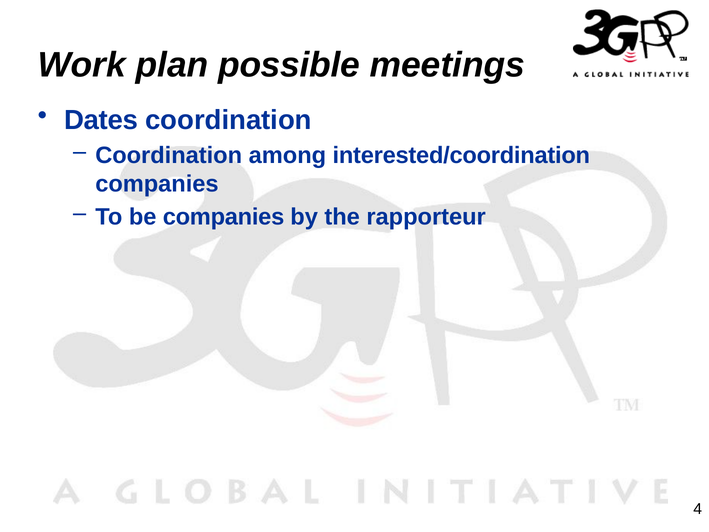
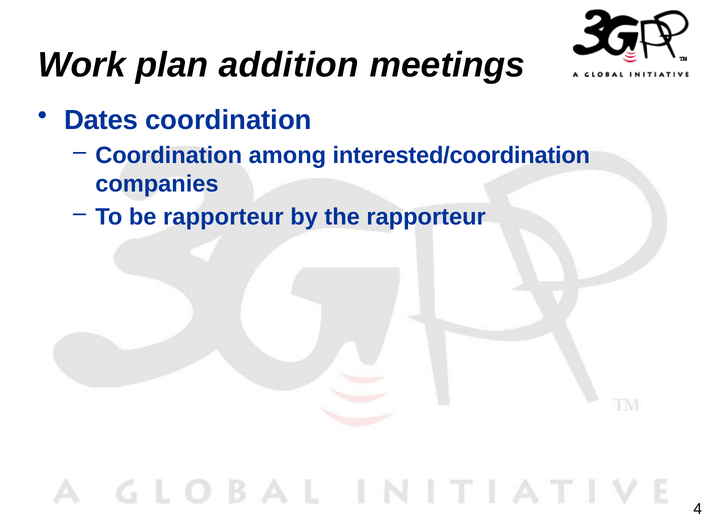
possible: possible -> addition
be companies: companies -> rapporteur
